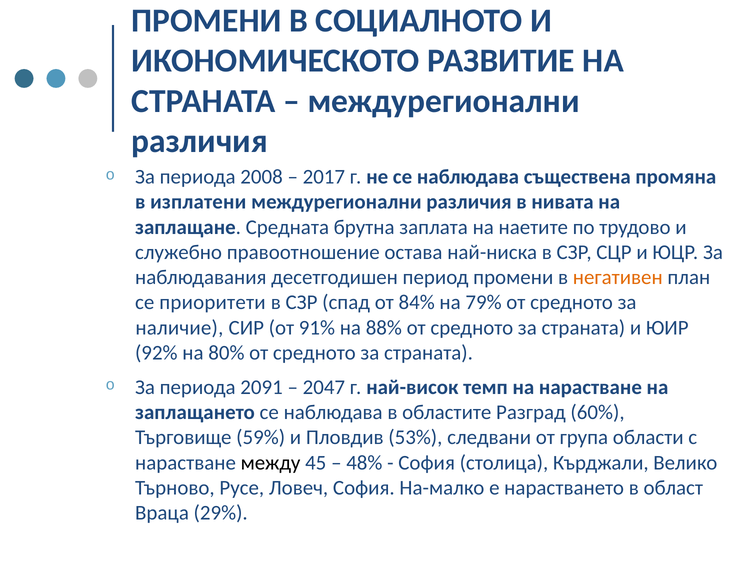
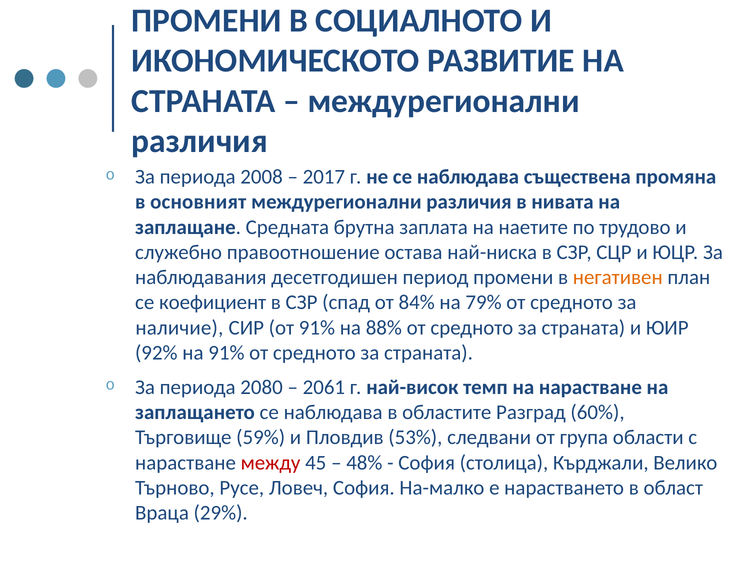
изплатени: изплатени -> основният
приоритети: приоритети -> коефициент
на 80%: 80% -> 91%
2091: 2091 -> 2080
2047: 2047 -> 2061
между colour: black -> red
